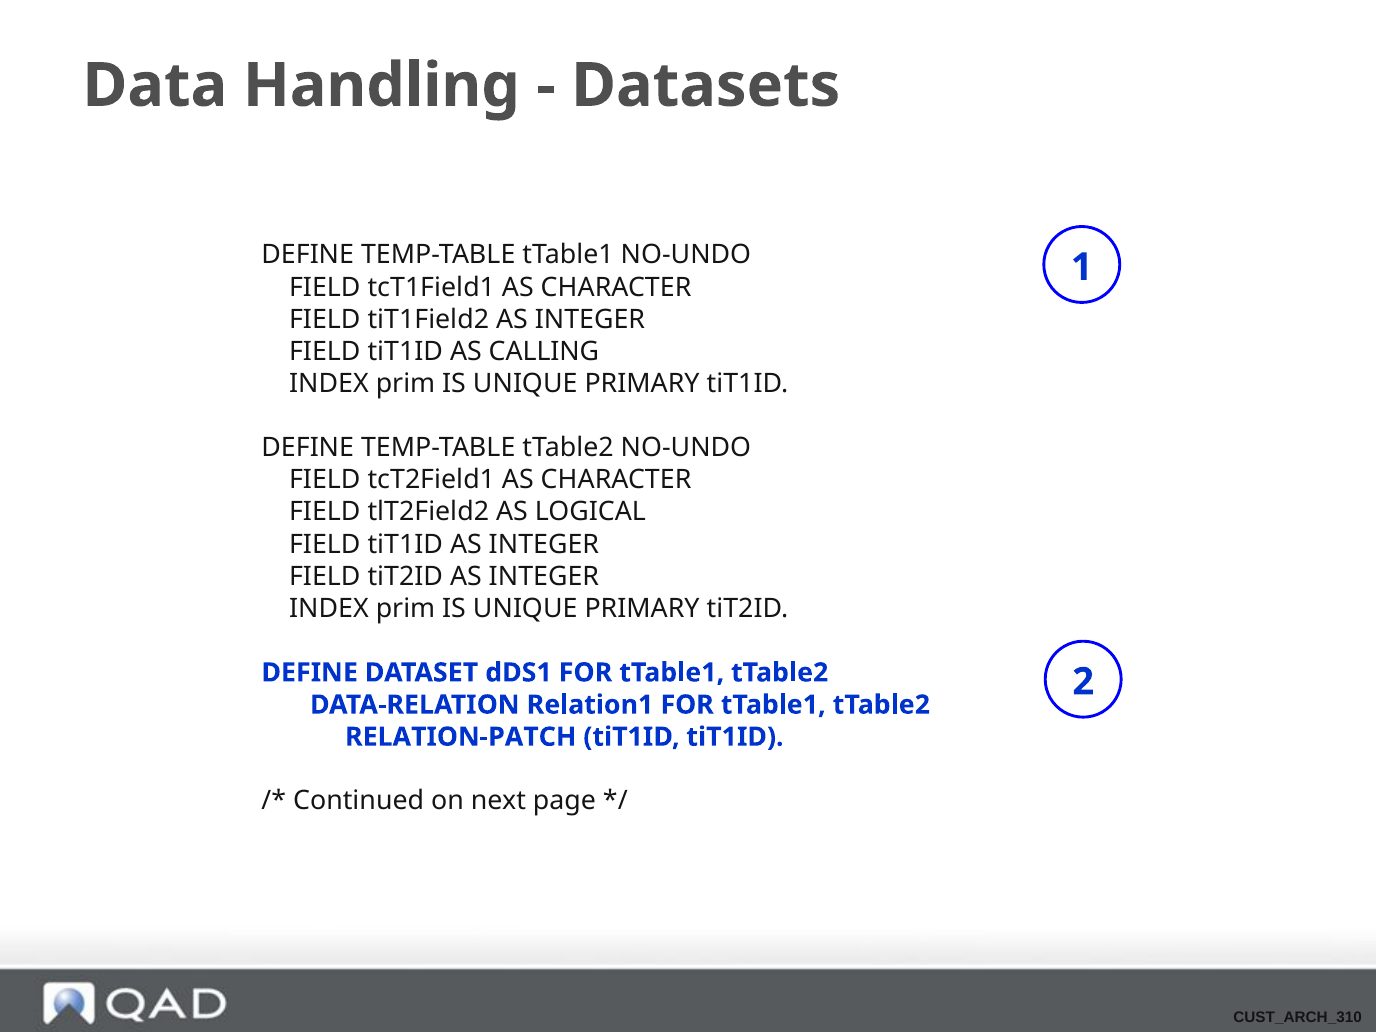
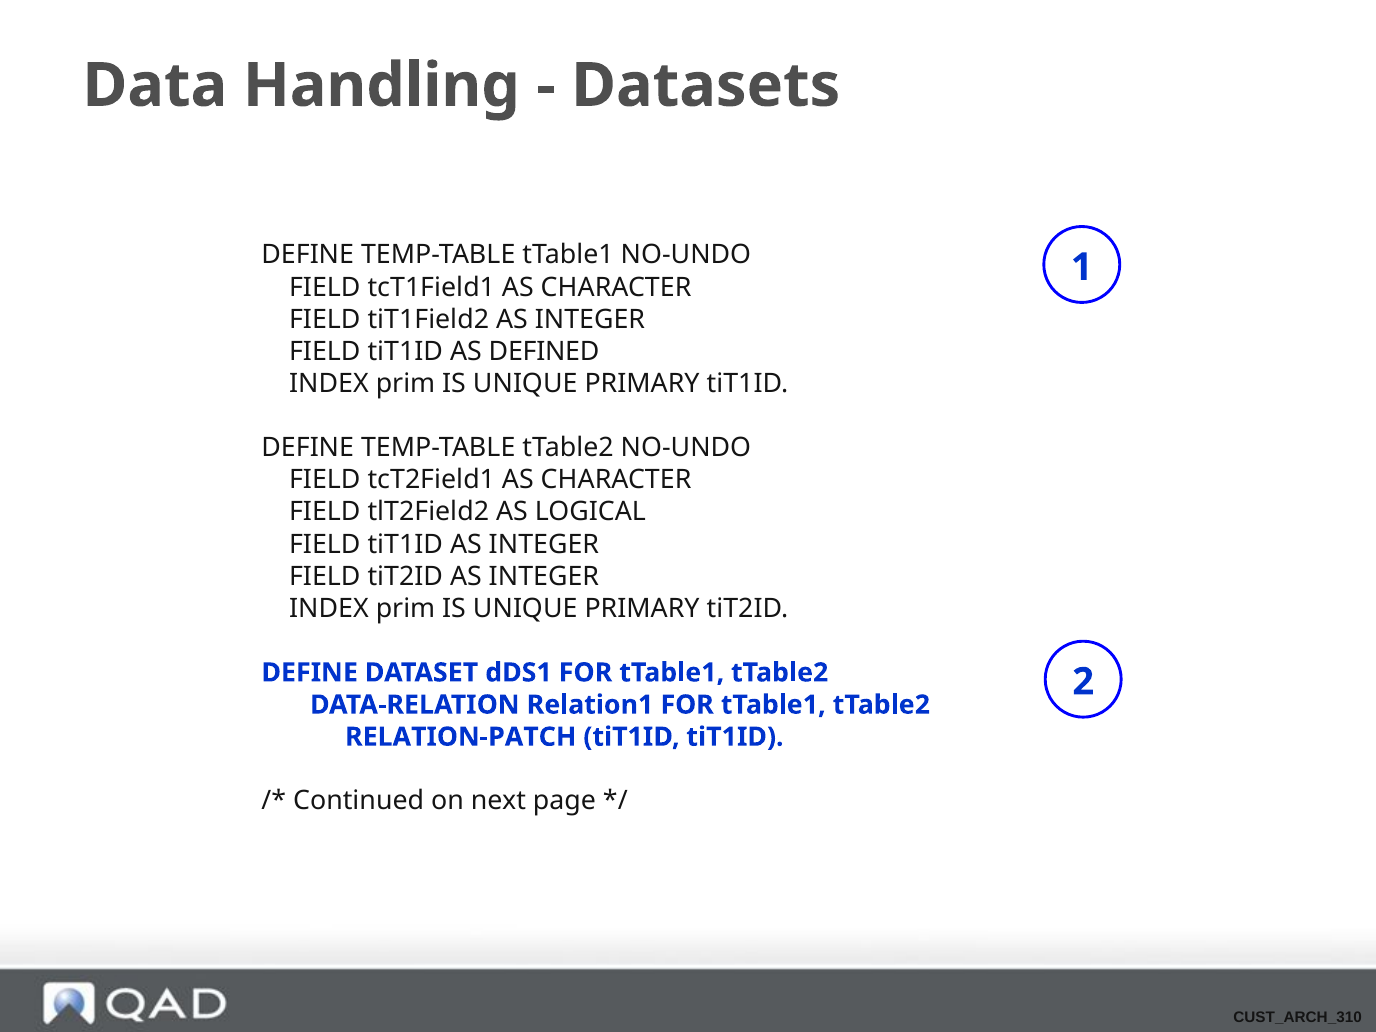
CALLING: CALLING -> DEFINED
